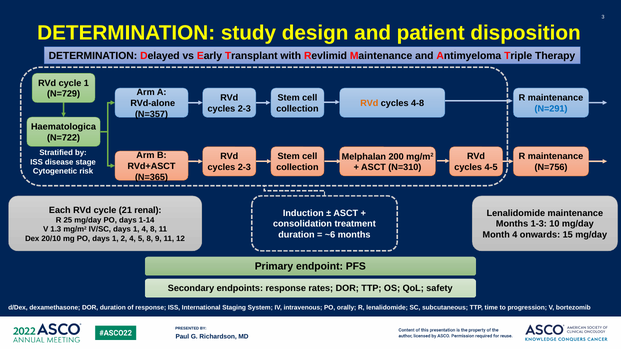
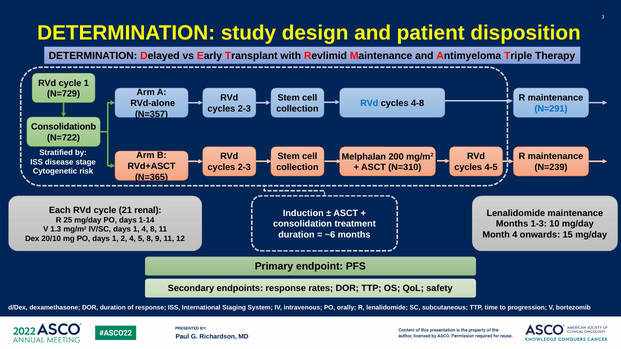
RVd at (369, 103) colour: orange -> blue
Haematologica: Haematologica -> Consolidationb
N=756: N=756 -> N=239
